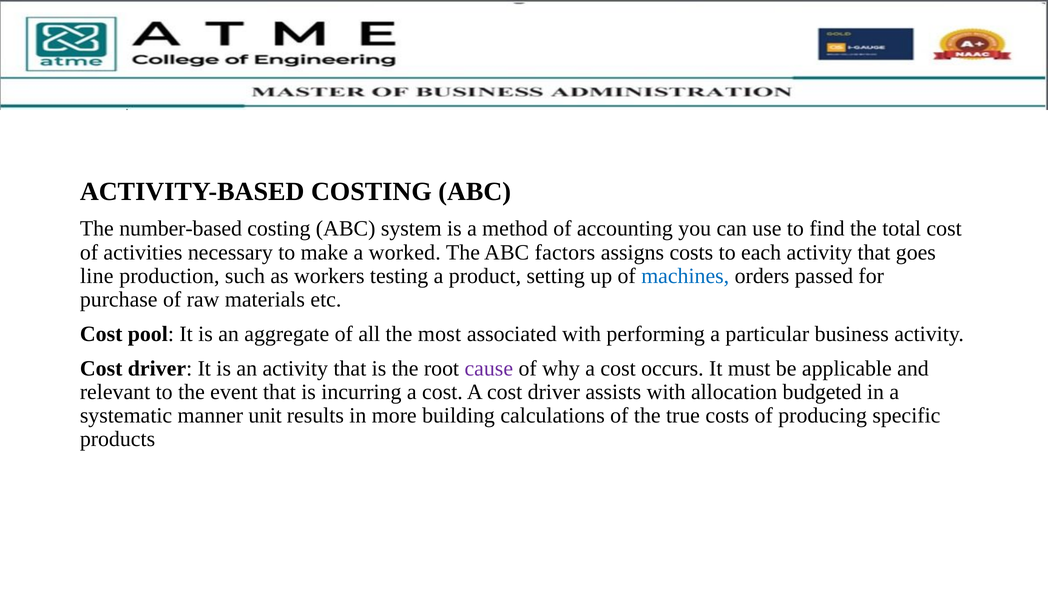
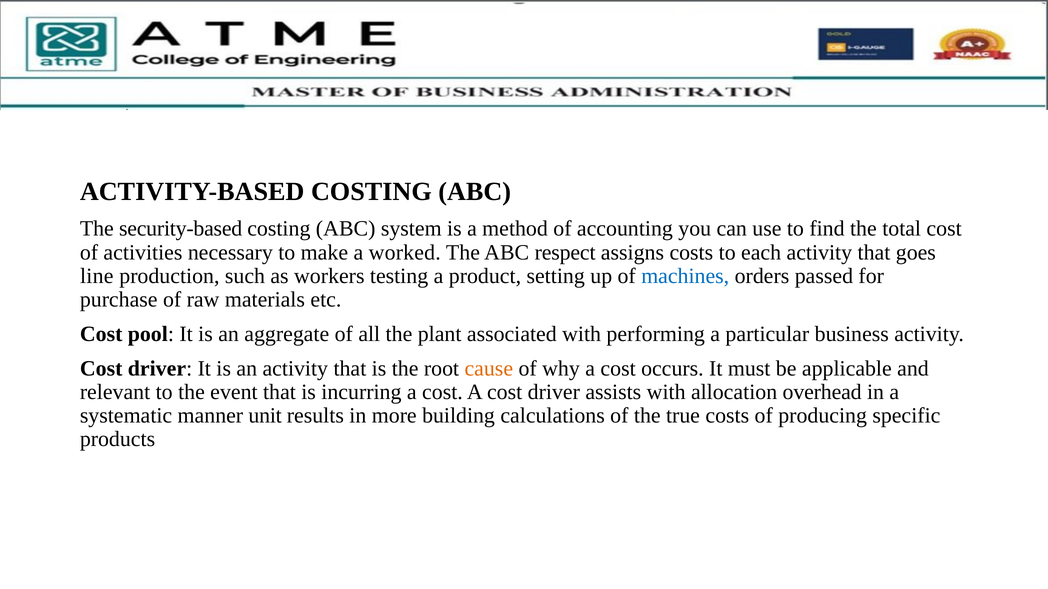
number-based: number-based -> security-based
factors: factors -> respect
most: most -> plant
cause colour: purple -> orange
budgeted: budgeted -> overhead
